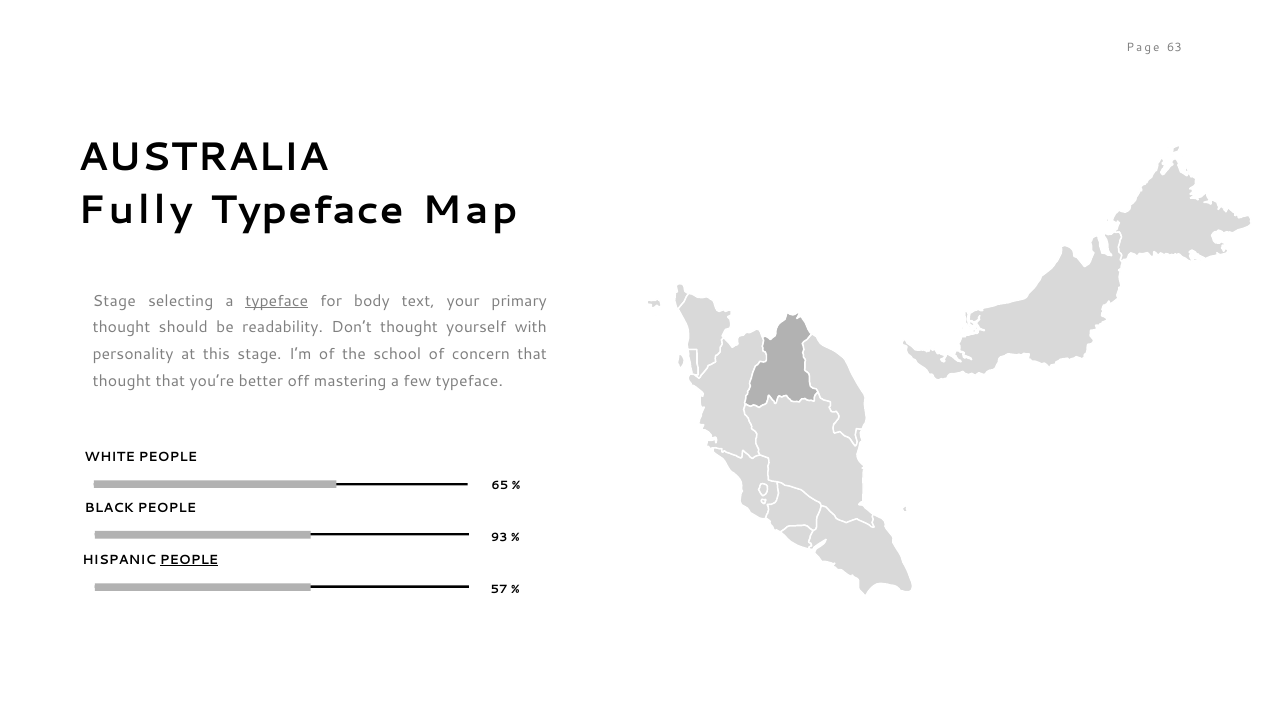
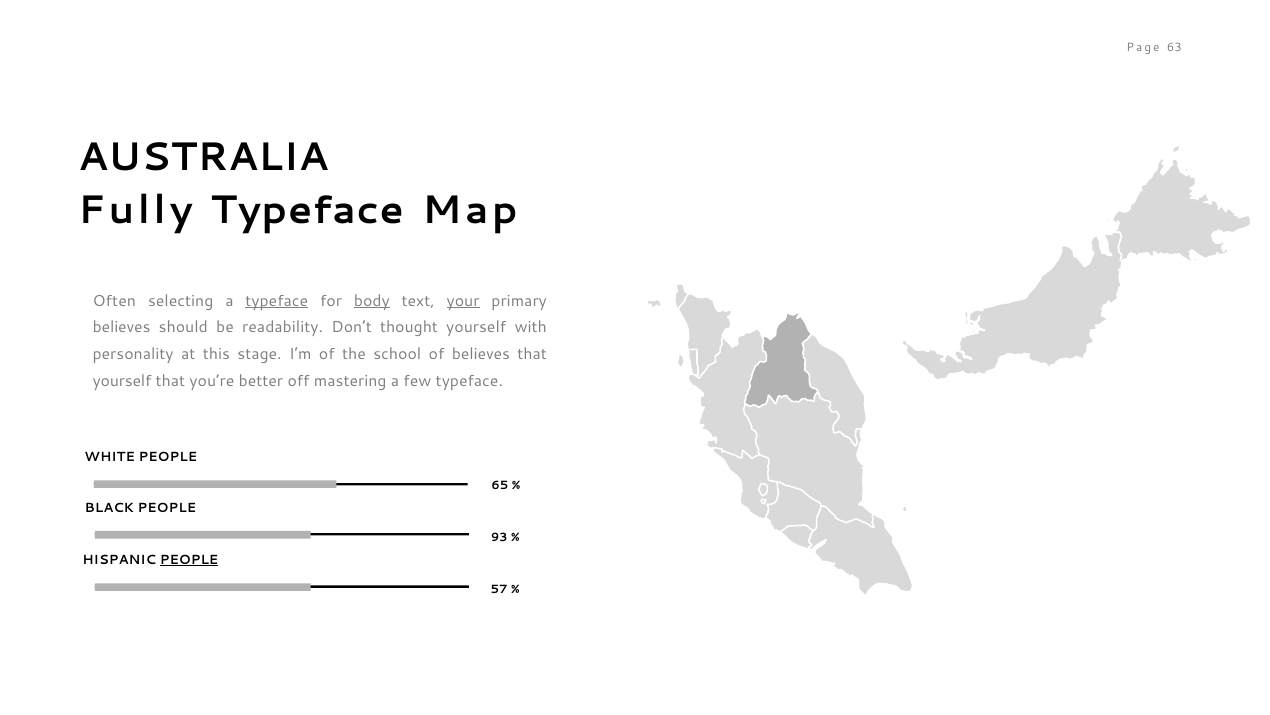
Stage at (114, 301): Stage -> Often
body underline: none -> present
your underline: none -> present
thought at (121, 327): thought -> believes
of concern: concern -> believes
thought at (122, 381): thought -> yourself
